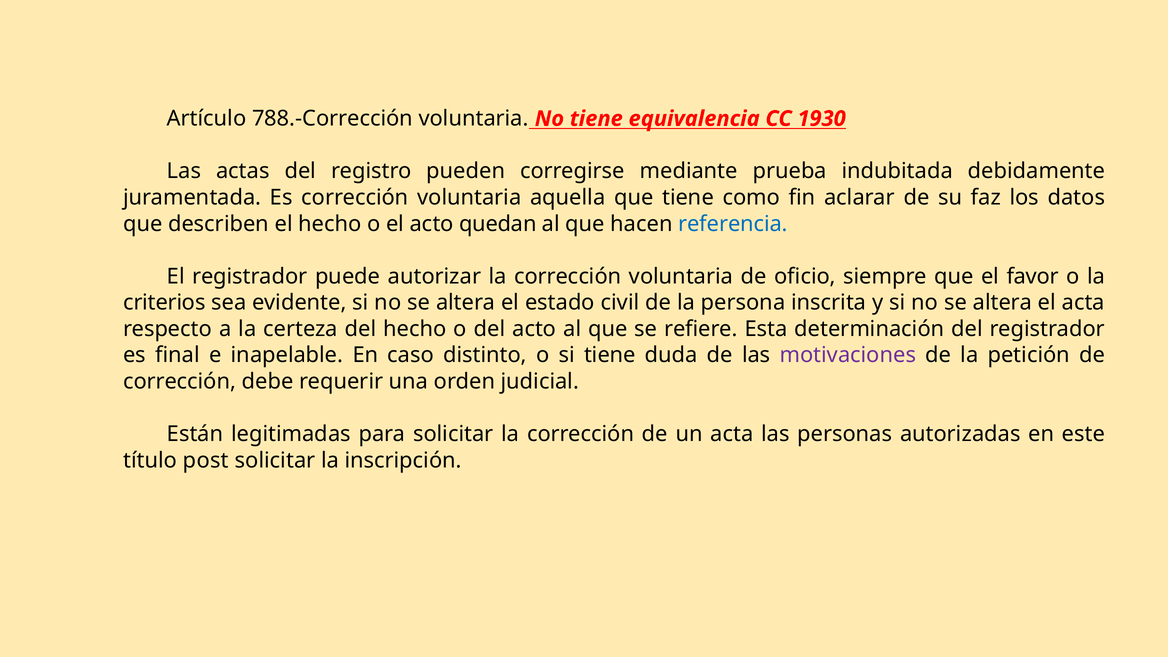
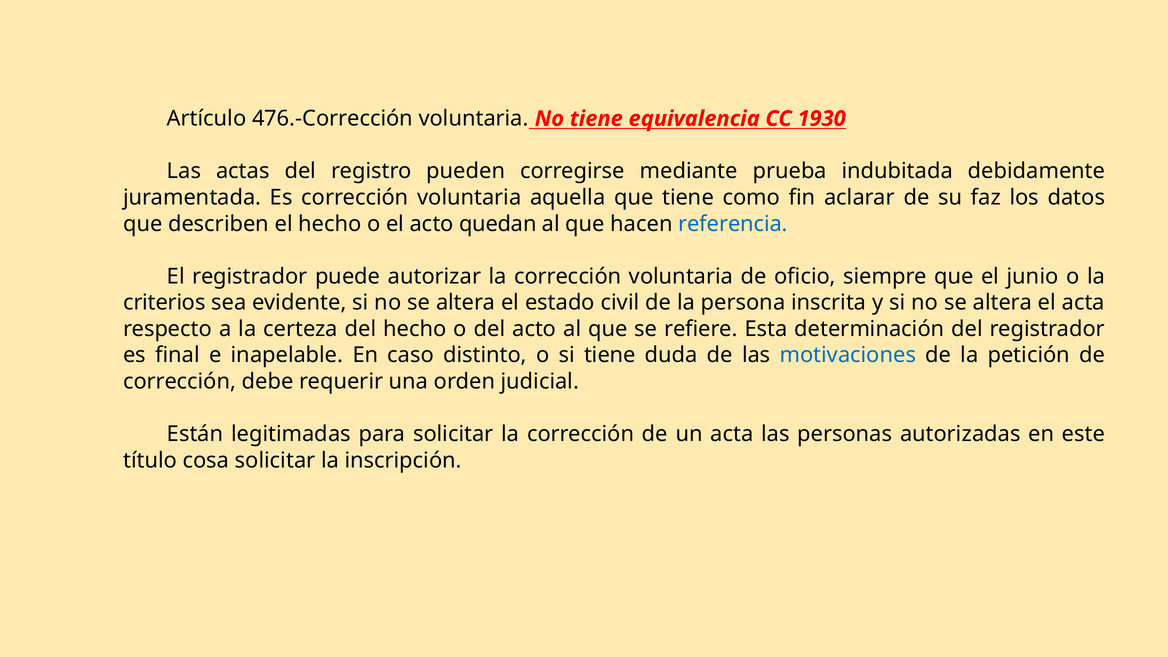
788.-Corrección: 788.-Corrección -> 476.-Corrección
favor: favor -> junio
motivaciones colour: purple -> blue
post: post -> cosa
